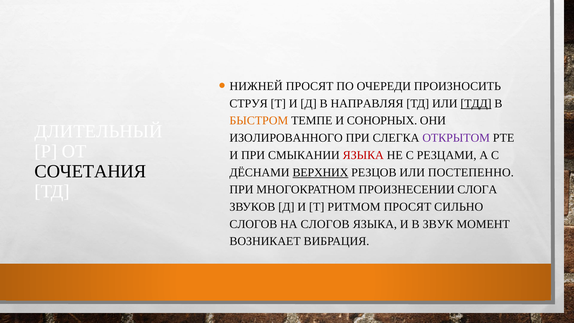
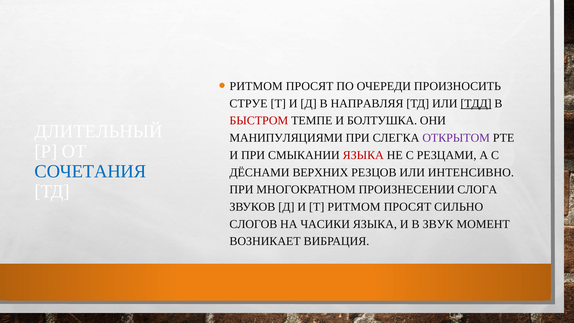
НИЖНЕЙ at (256, 86): НИЖНЕЙ -> РИТМОМ
СТРУЯ: СТРУЯ -> СТРУЕ
БЫСТРОМ colour: orange -> red
СОНОРНЫХ: СОНОРНЫХ -> БОЛТУШКА
ИЗОЛИРОВАННОГО: ИЗОЛИРОВАННОГО -> МАНИПУЛЯЦИЯМИ
СОЧЕТАНИЯ colour: black -> blue
ВЕРХНИХ underline: present -> none
ПОСТЕПЕННО: ПОСТЕПЕННО -> ИНТЕНСИВНО
НА СЛОГОВ: СЛОГОВ -> ЧАСИКИ
